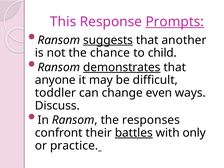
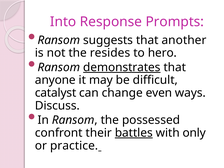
This: This -> Into
Prompts underline: present -> none
suggests underline: present -> none
chance: chance -> resides
child: child -> hero
toddler: toddler -> catalyst
responses: responses -> possessed
